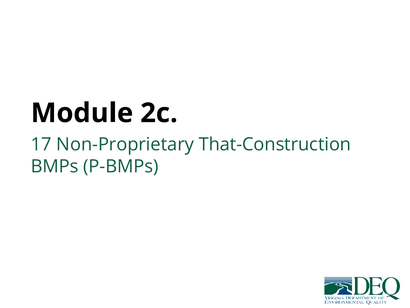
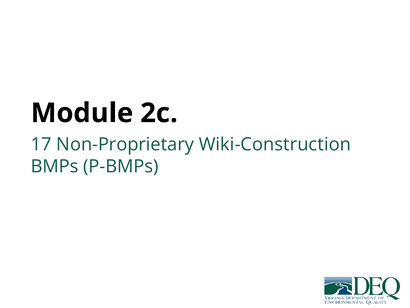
That-Construction: That-Construction -> Wiki-Construction
